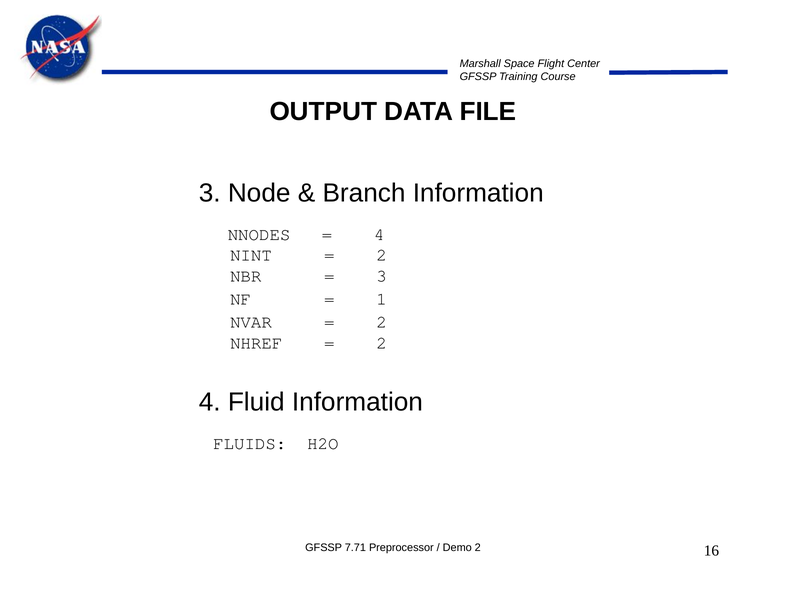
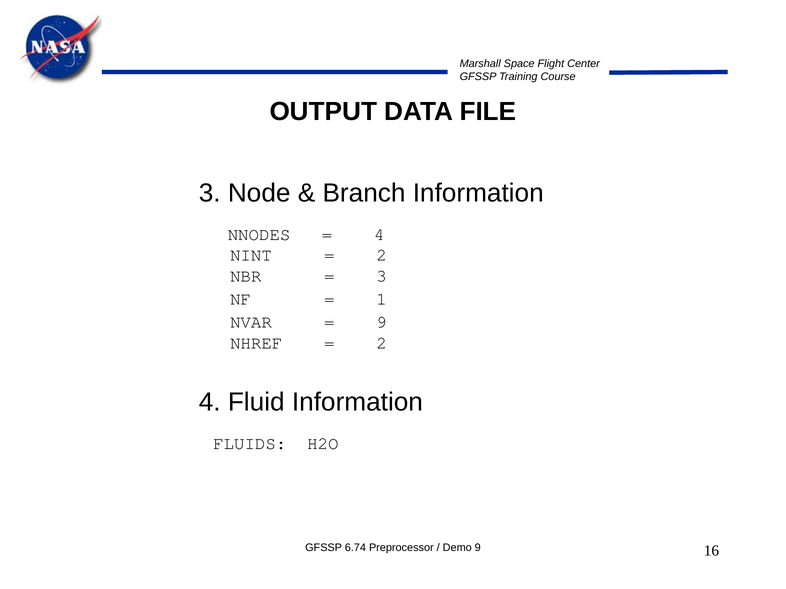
2 at (382, 322): 2 -> 9
7.71: 7.71 -> 6.74
Demo 2: 2 -> 9
